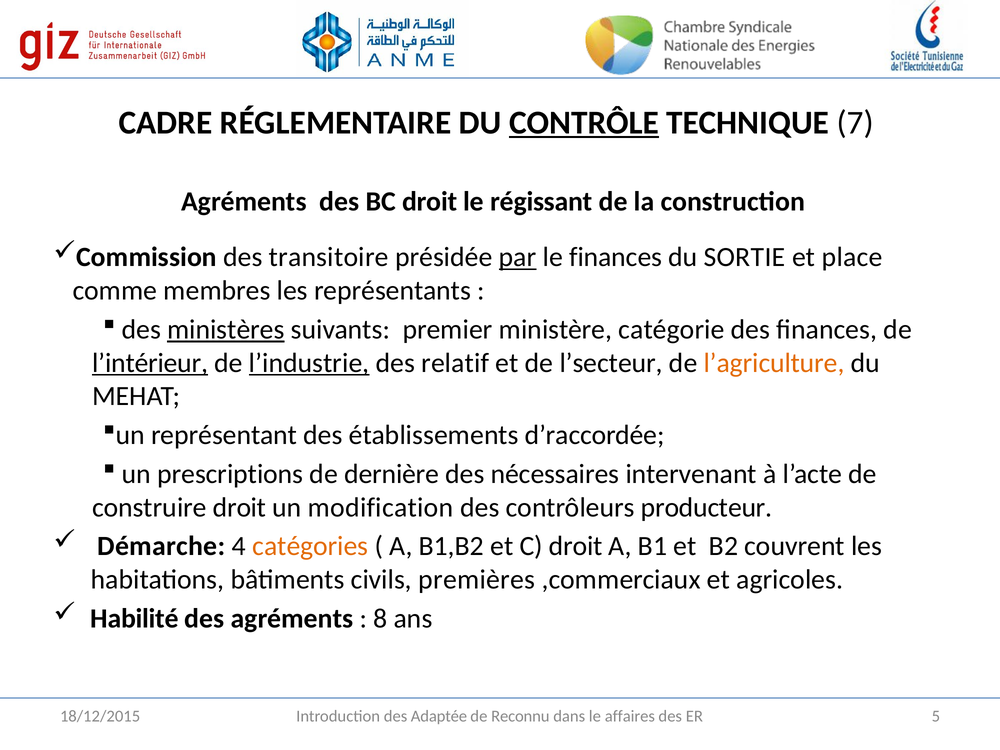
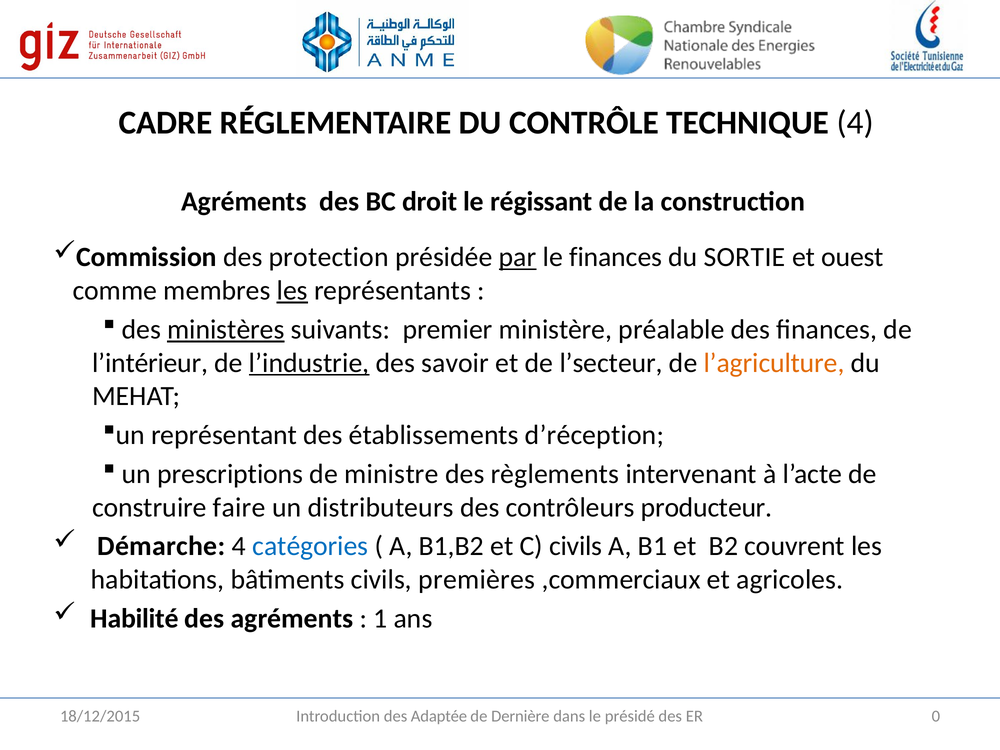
CONTRÔLE underline: present -> none
TECHNIQUE 7: 7 -> 4
transitoire: transitoire -> protection
place: place -> ouest
les at (292, 291) underline: none -> present
catégorie: catégorie -> préalable
l’intérieur underline: present -> none
relatif: relatif -> savoir
d’raccordée: d’raccordée -> d’réception
dernière: dernière -> ministre
nécessaires: nécessaires -> règlements
construire droit: droit -> faire
modification: modification -> distributeurs
catégories colour: orange -> blue
C droit: droit -> civils
8: 8 -> 1
Reconnu: Reconnu -> Dernière
affaires: affaires -> présidé
5: 5 -> 0
